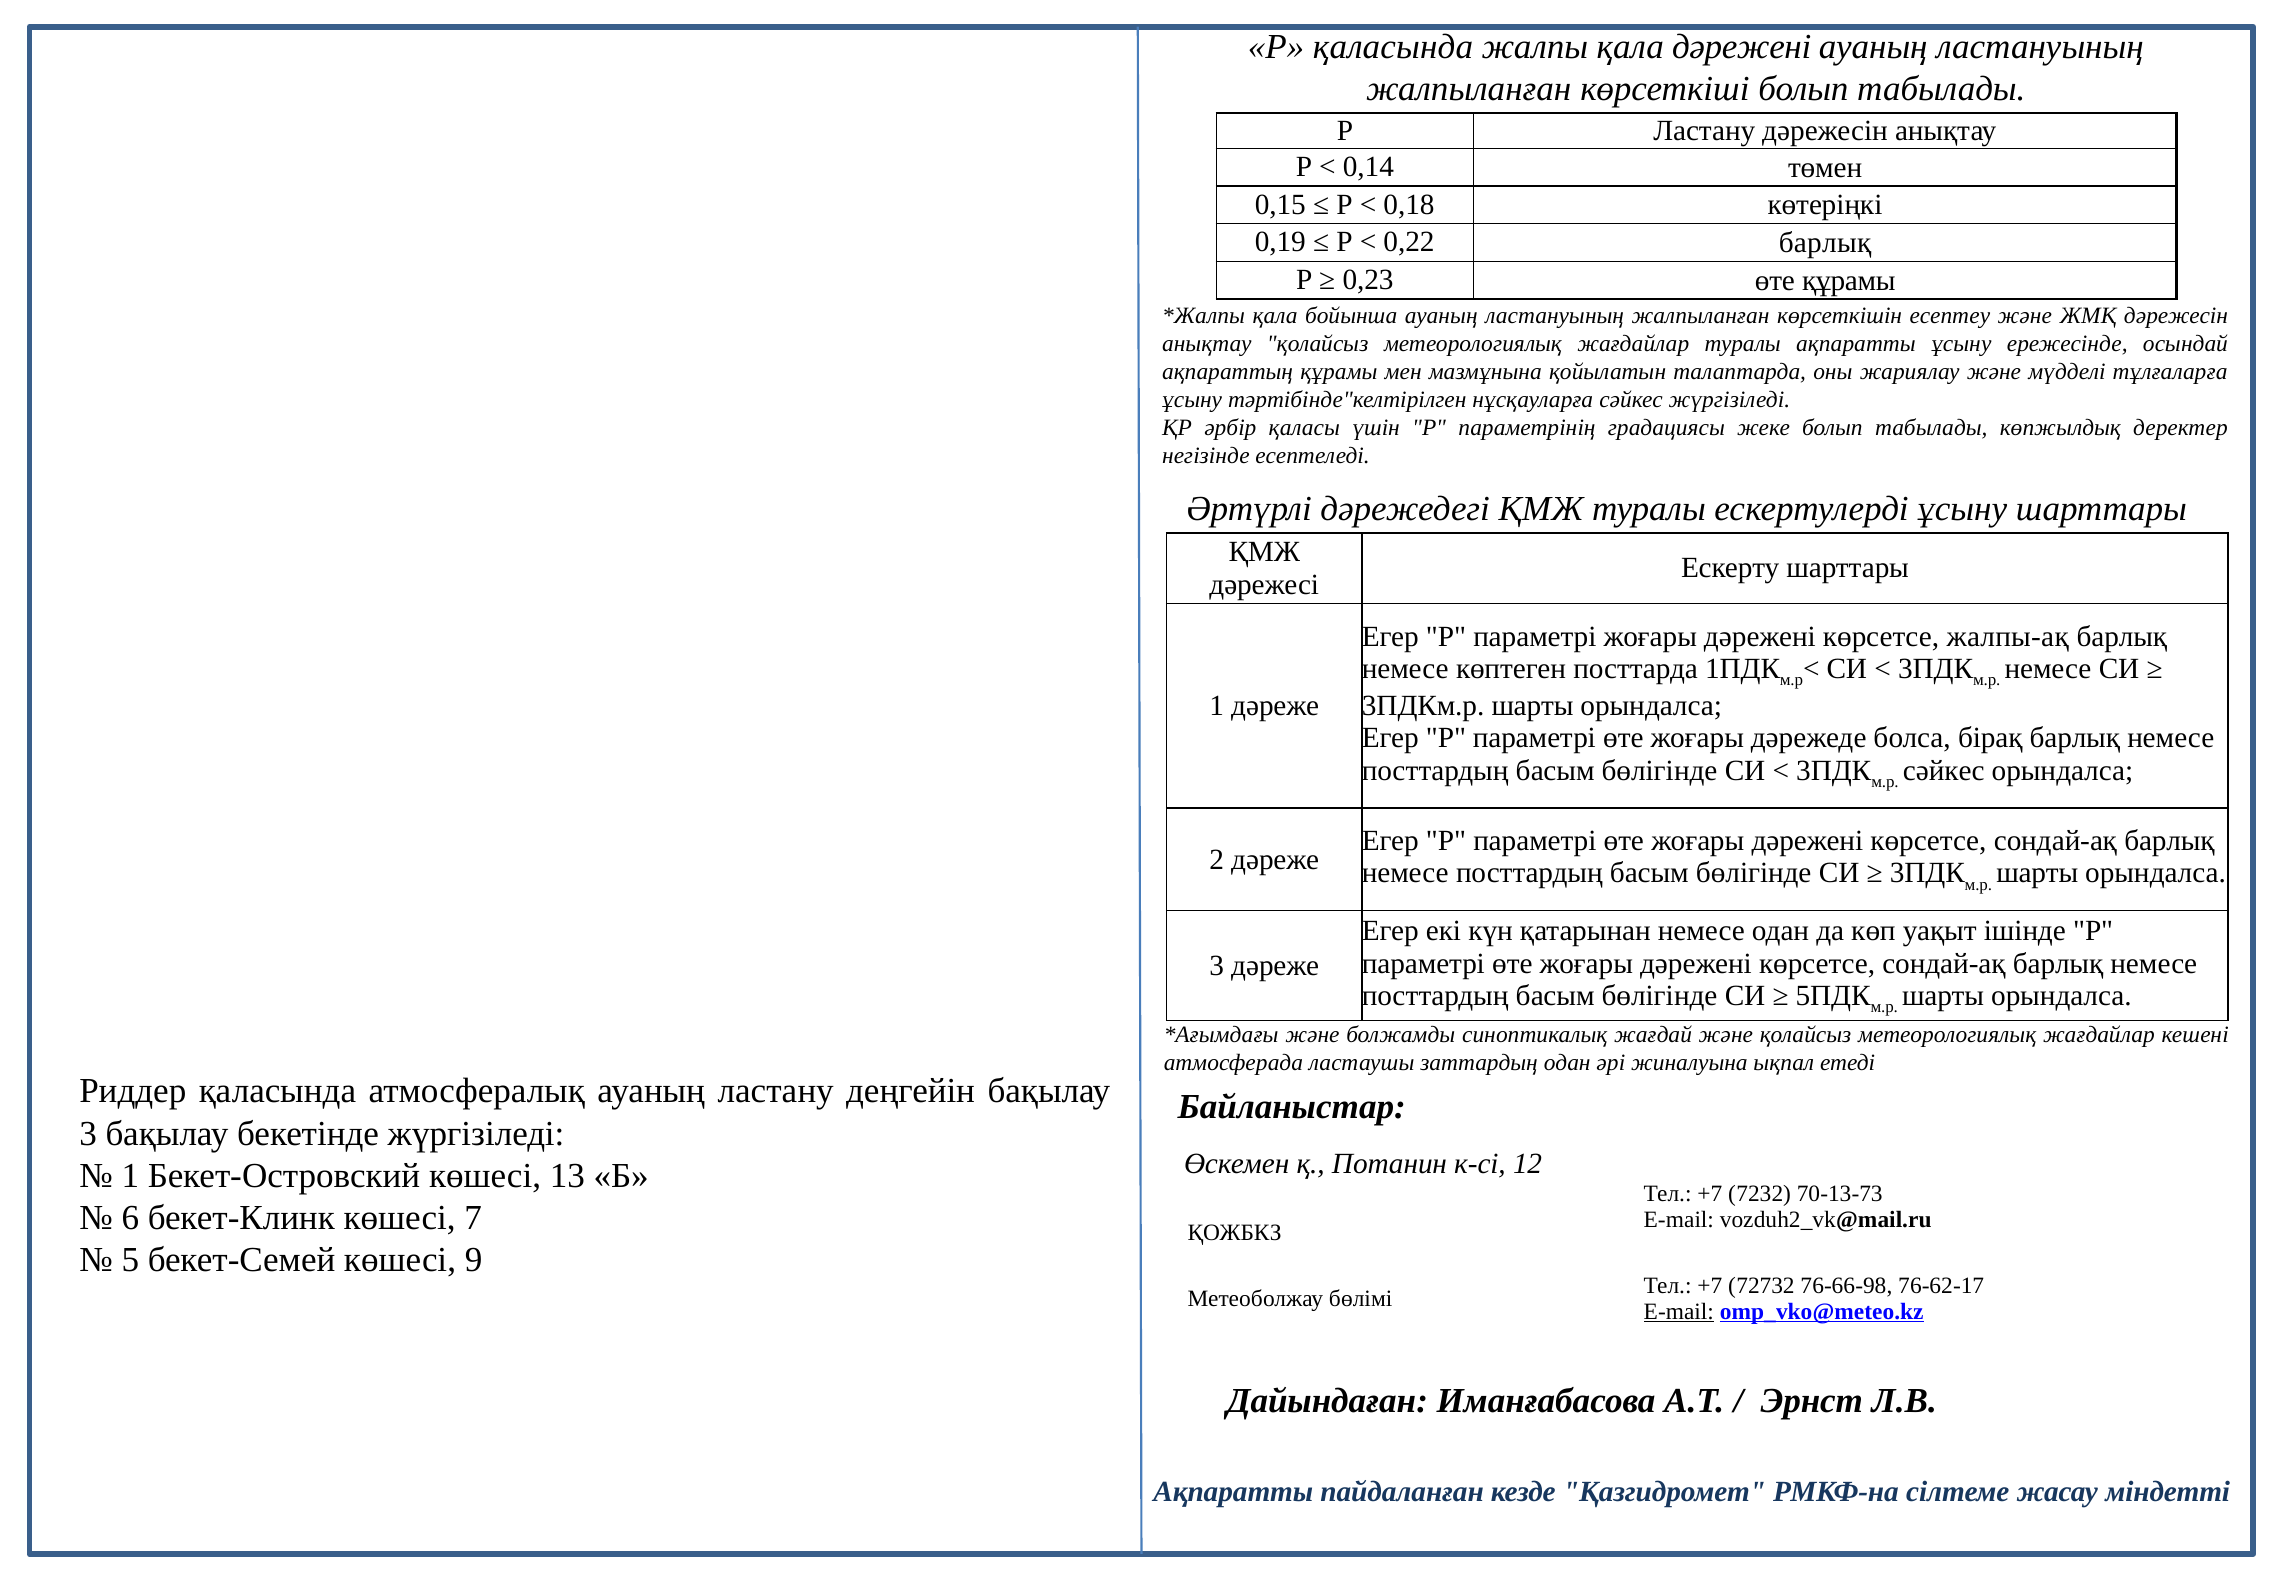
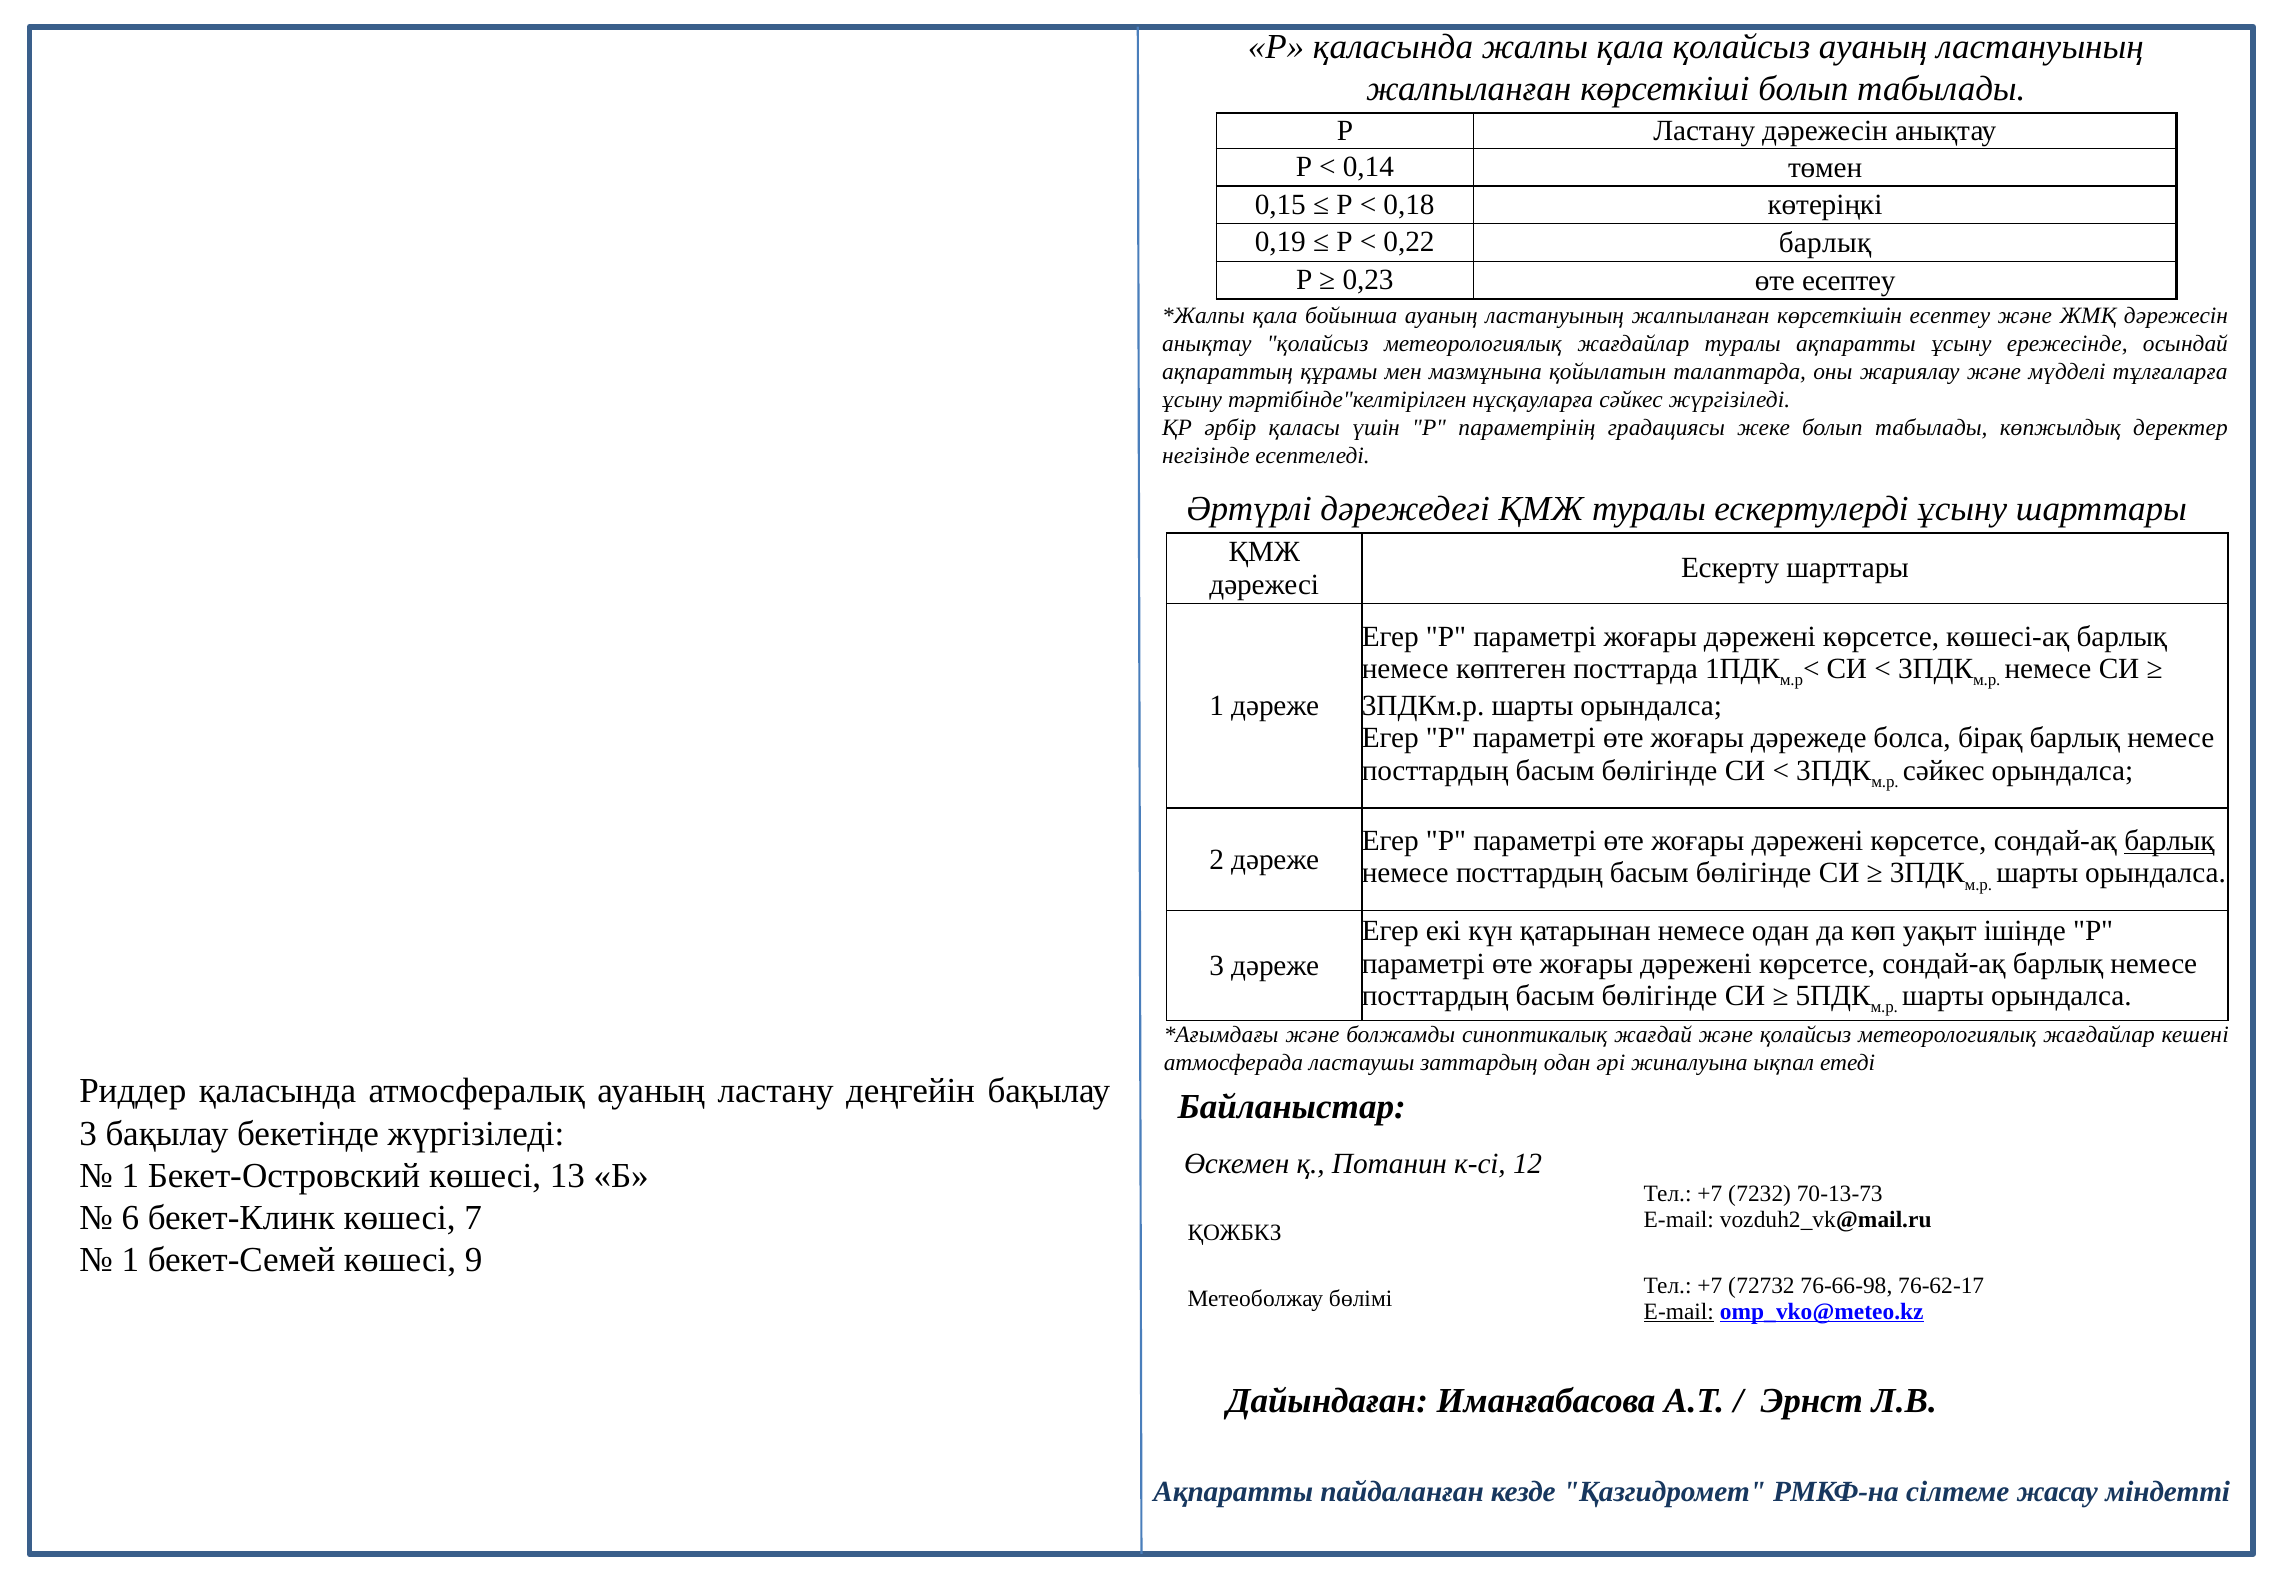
қала дәрежені: дәрежені -> қолайсыз
өте құрамы: құрамы -> есептеу
жалпы-ақ: жалпы-ақ -> көшесі-ақ
барлық at (2170, 841) underline: none -> present
5 at (130, 1260): 5 -> 1
